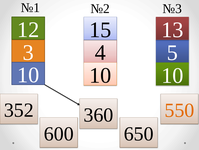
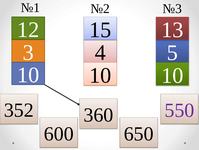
550 colour: orange -> purple
